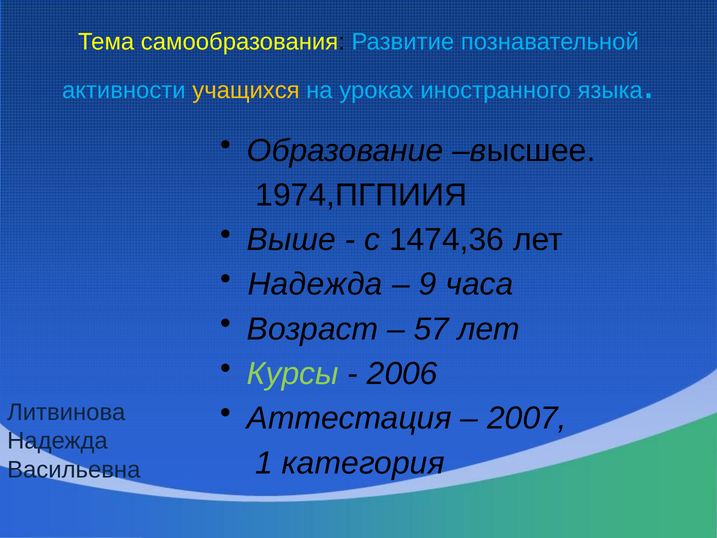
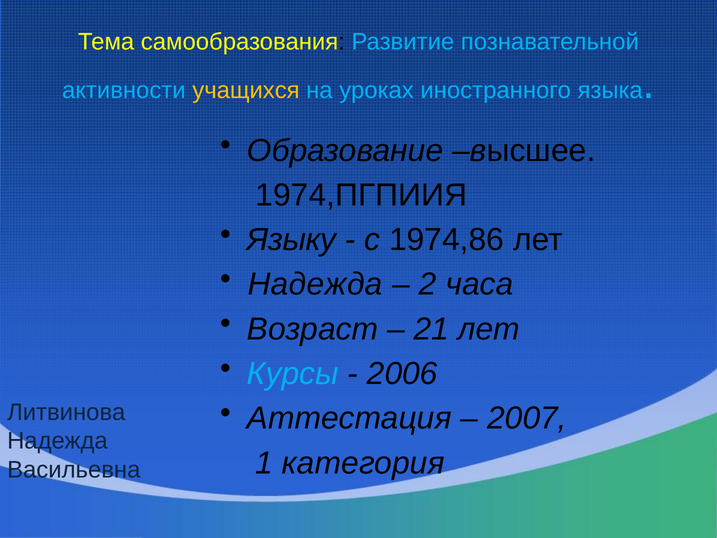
Выше: Выше -> Языку
1474,36: 1474,36 -> 1974,86
9: 9 -> 2
57: 57 -> 21
Курсы colour: light green -> light blue
